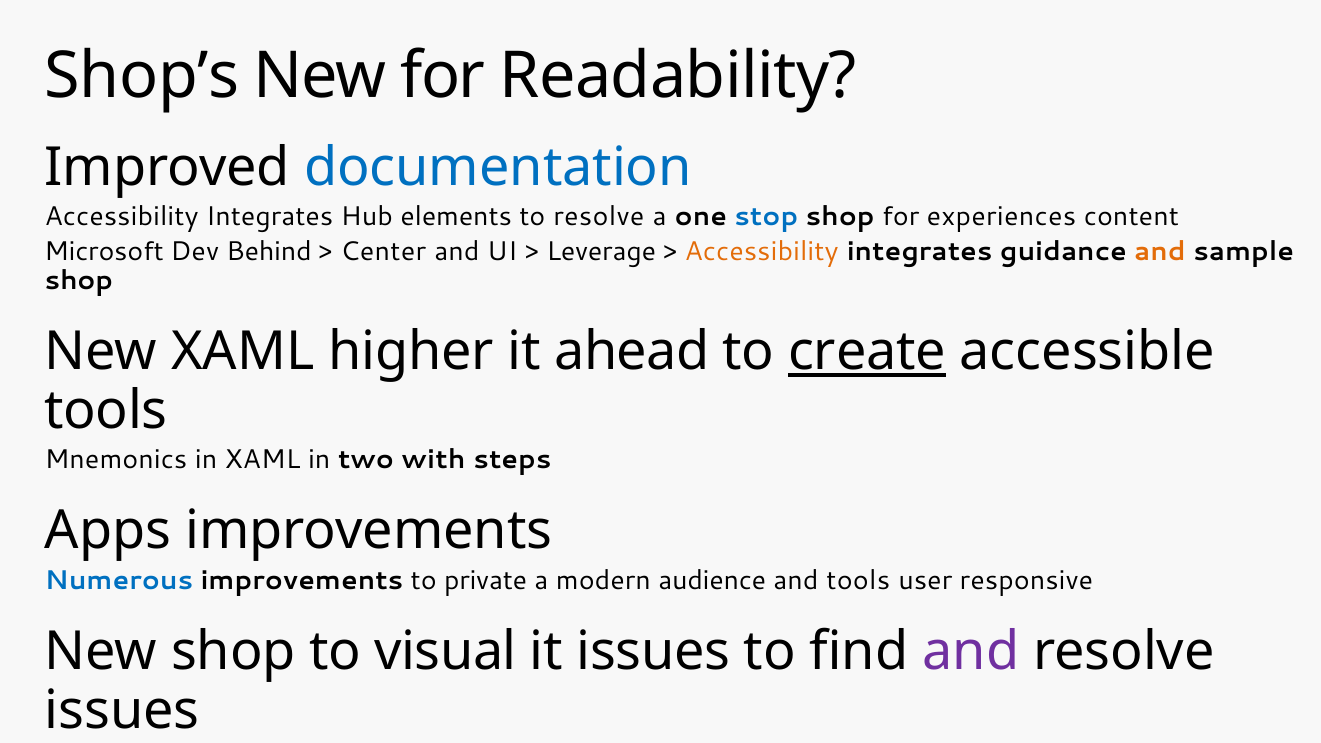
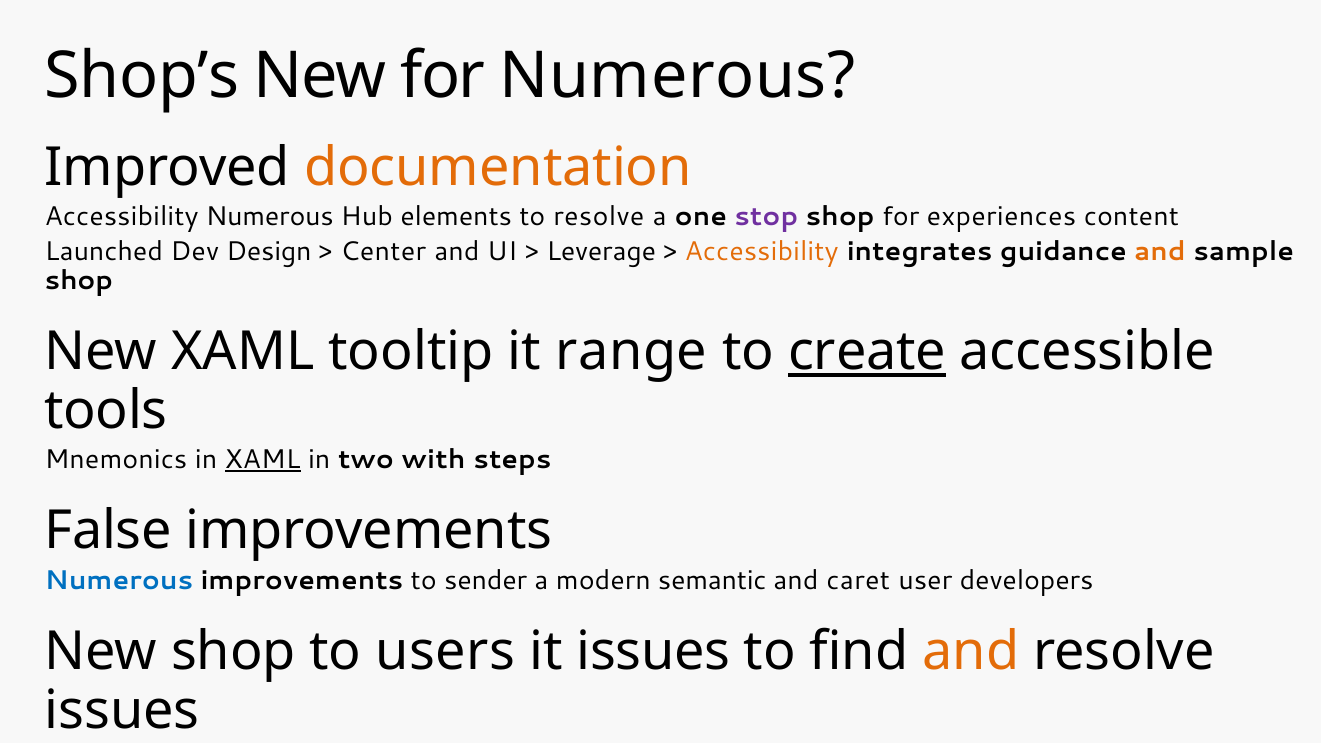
for Readability: Readability -> Numerous
documentation colour: blue -> orange
Integrates at (270, 217): Integrates -> Numerous
stop colour: blue -> purple
Microsoft: Microsoft -> Launched
Behind: Behind -> Design
higher: higher -> tooltip
ahead: ahead -> range
XAML at (263, 459) underline: none -> present
Apps at (108, 531): Apps -> False
private: private -> sender
audience: audience -> semantic
and tools: tools -> caret
responsive: responsive -> developers
to visual: visual -> users
and at (971, 652) colour: purple -> orange
